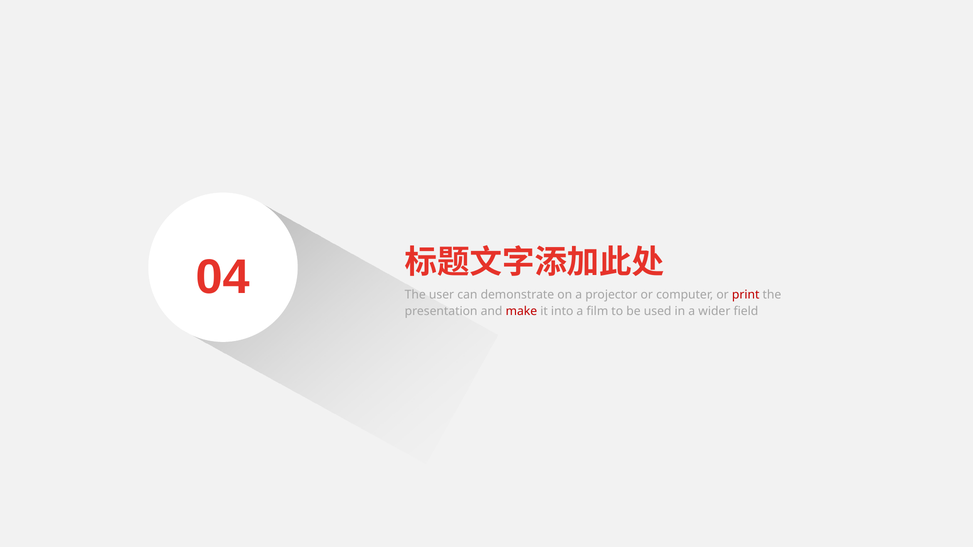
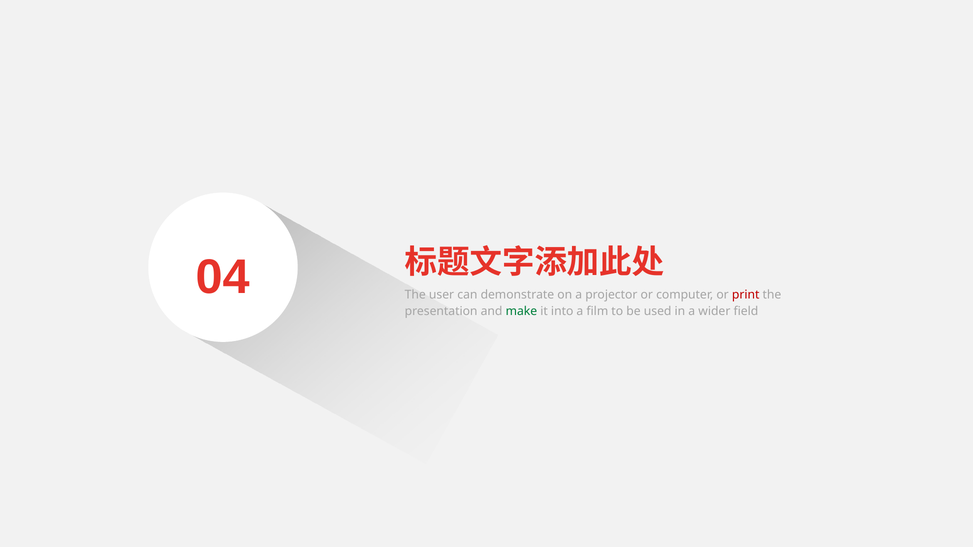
make colour: red -> green
